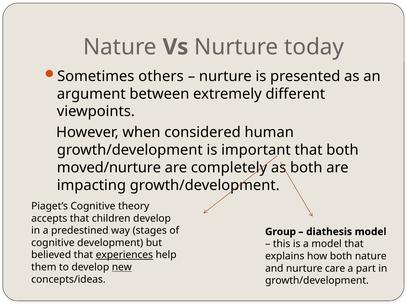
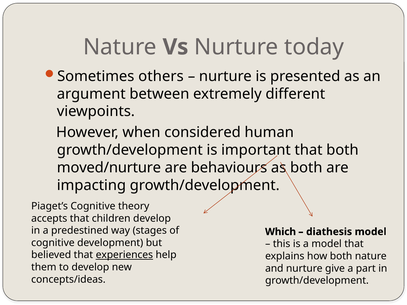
completely: completely -> behaviours
Group: Group -> Which
new underline: present -> none
care: care -> give
